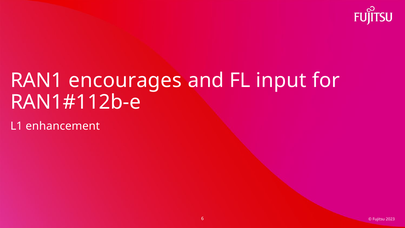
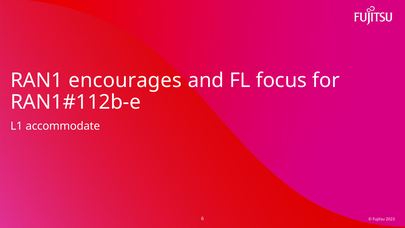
input: input -> focus
enhancement: enhancement -> accommodate
